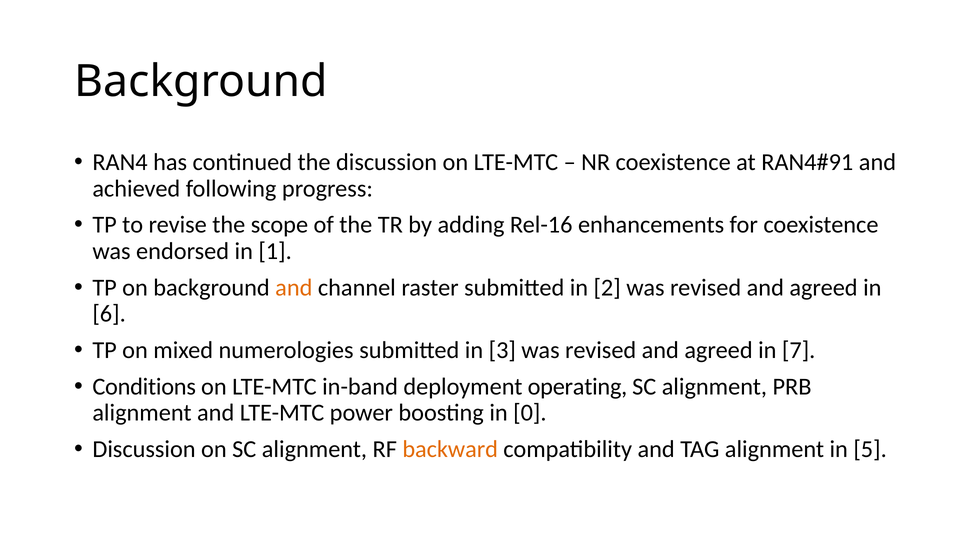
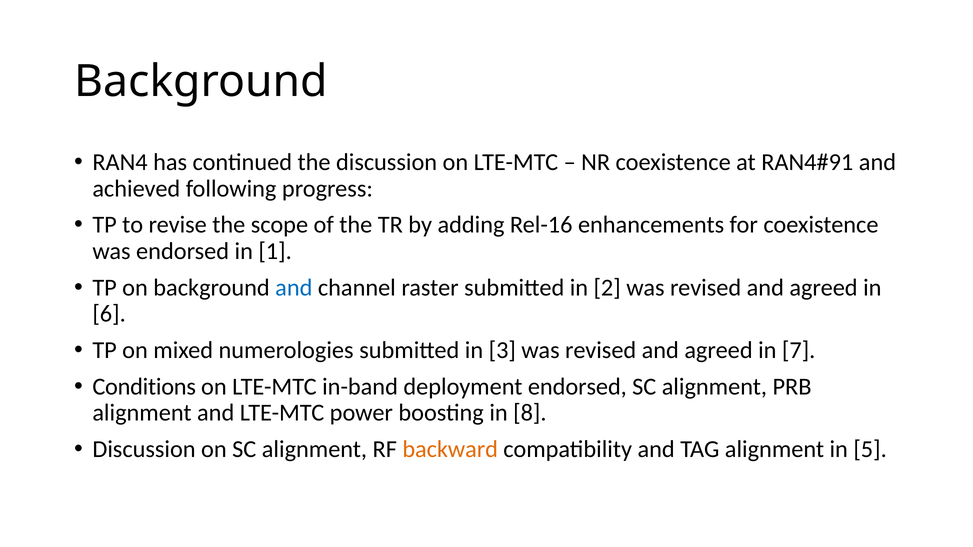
and at (294, 288) colour: orange -> blue
deployment operating: operating -> endorsed
0: 0 -> 8
